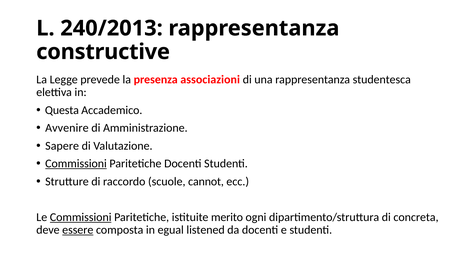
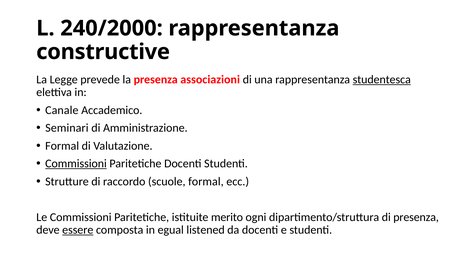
240/2013: 240/2013 -> 240/2000
studentesca underline: none -> present
Questa: Questa -> Canale
Avvenire: Avvenire -> Seminari
Sapere at (62, 146): Sapere -> Formal
scuole cannot: cannot -> formal
Commissioni at (81, 217) underline: present -> none
di concreta: concreta -> presenza
